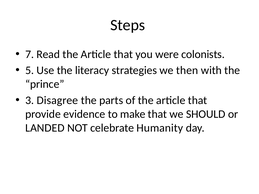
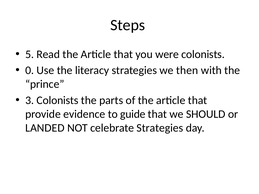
7: 7 -> 5
5: 5 -> 0
3 Disagree: Disagree -> Colonists
make: make -> guide
celebrate Humanity: Humanity -> Strategies
